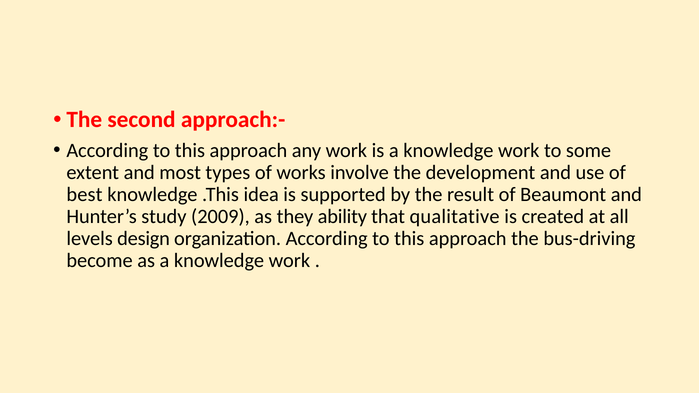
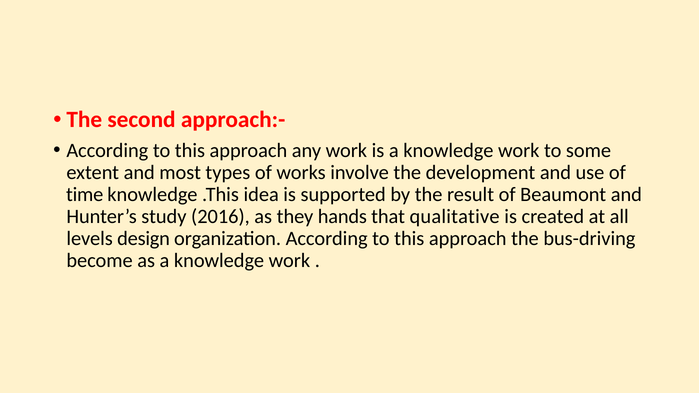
best: best -> time
2009: 2009 -> 2016
ability: ability -> hands
